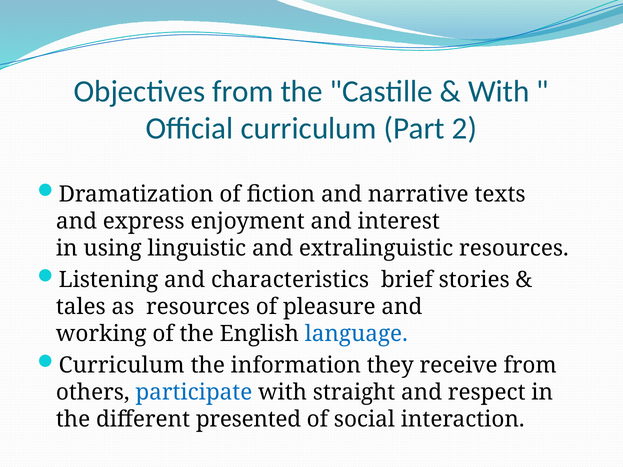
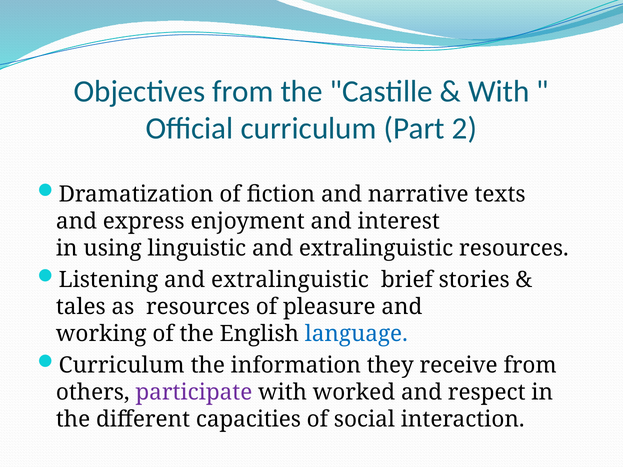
Listening and characteristics: characteristics -> extralinguistic
participate colour: blue -> purple
straight: straight -> worked
presented: presented -> capacities
